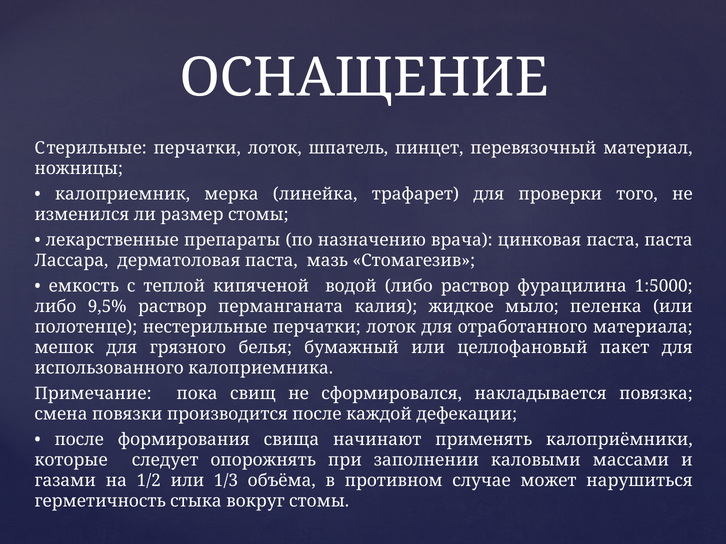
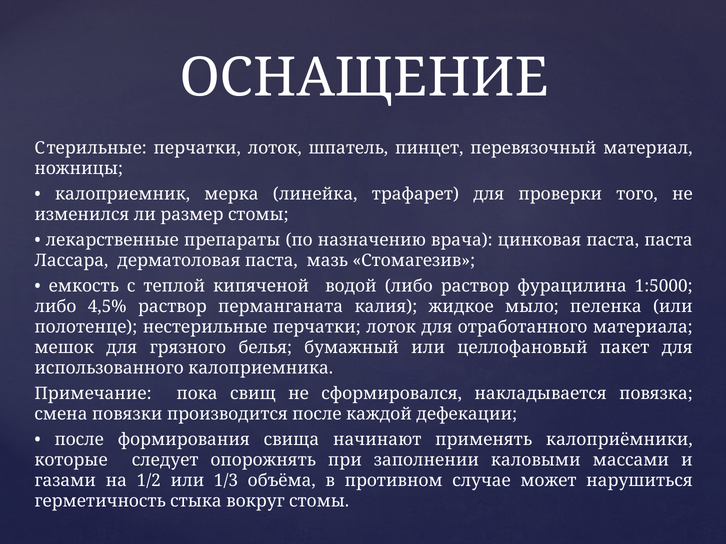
9,5%: 9,5% -> 4,5%
